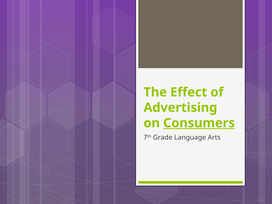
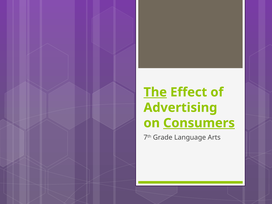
The underline: none -> present
